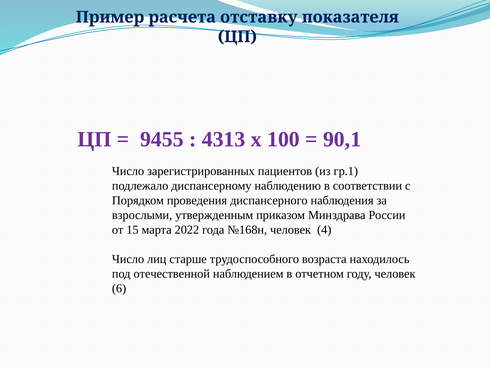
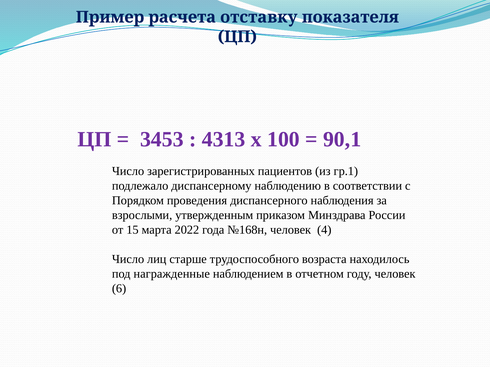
9455: 9455 -> 3453
отечественной: отечественной -> награжденные
